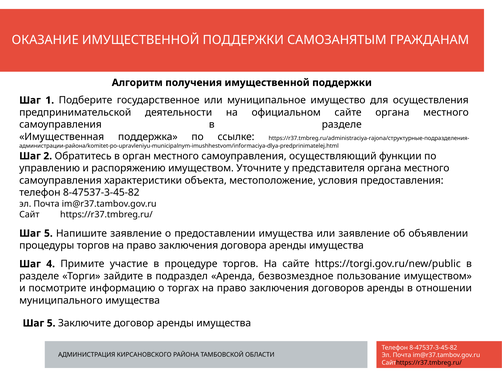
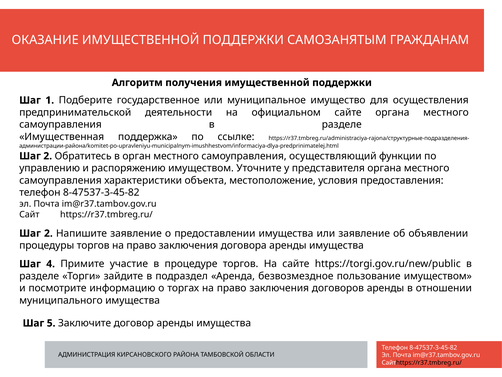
5 at (48, 233): 5 -> 2
